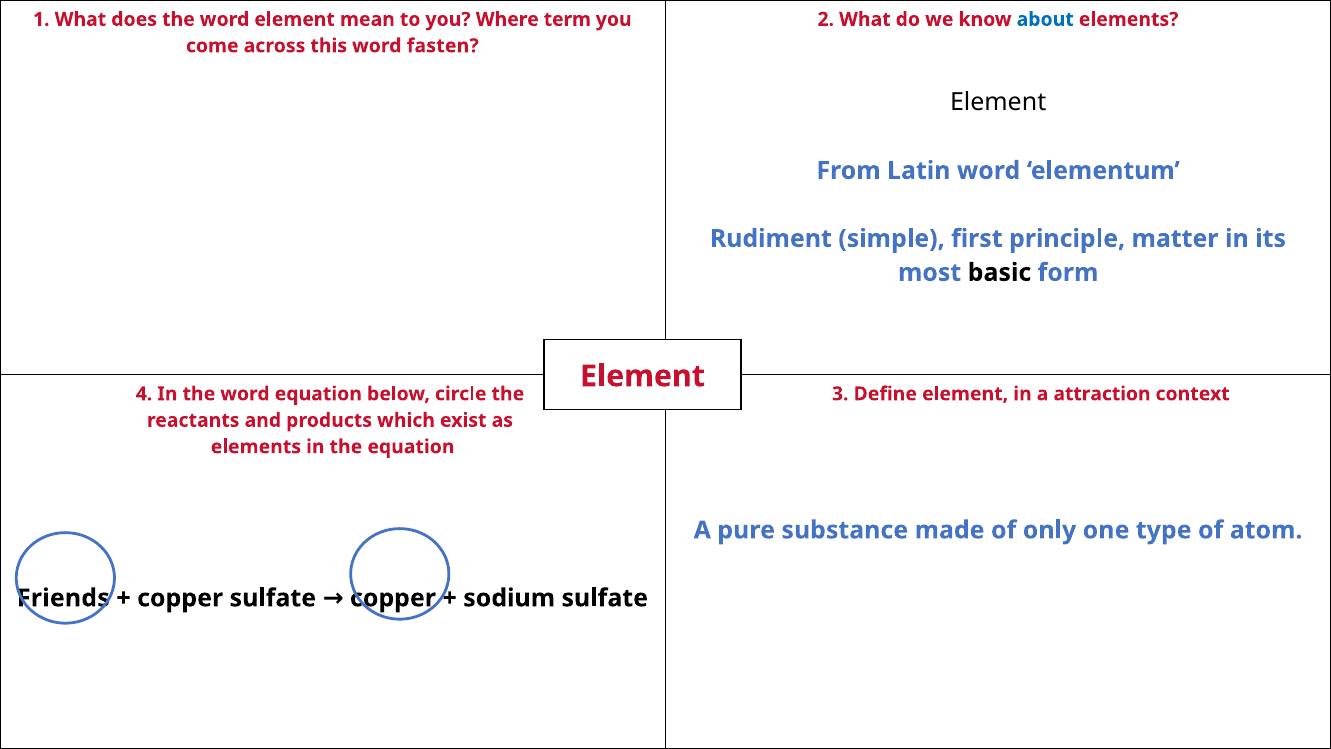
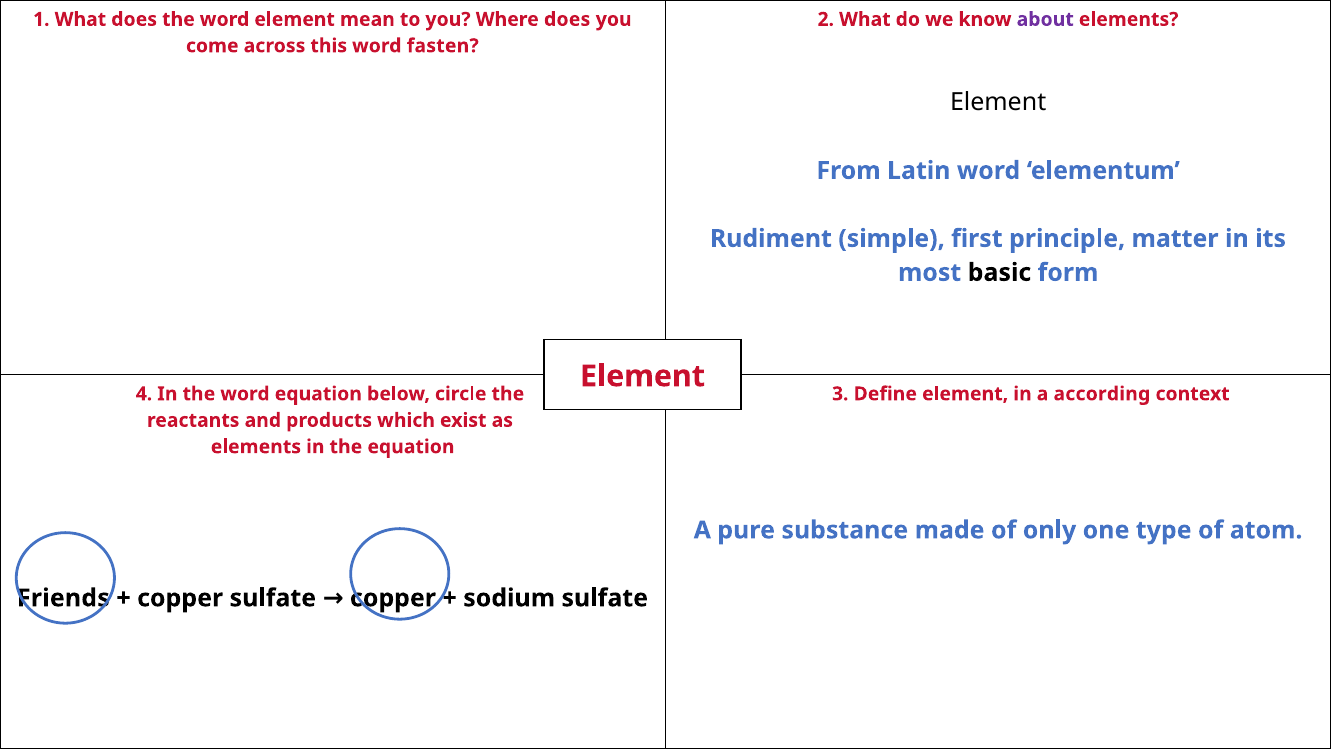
Where term: term -> does
about colour: blue -> purple
attraction: attraction -> according
